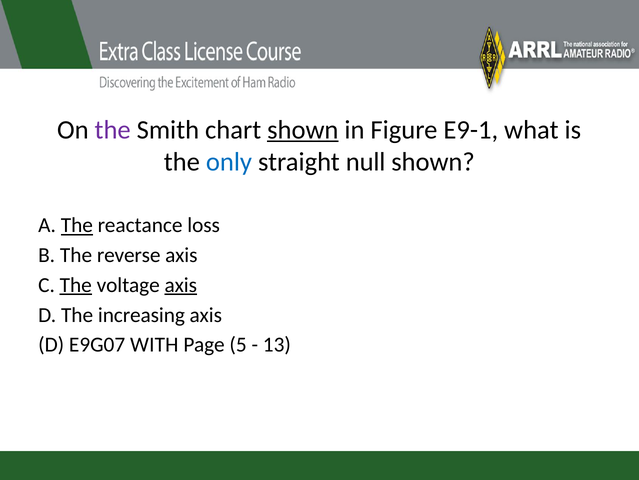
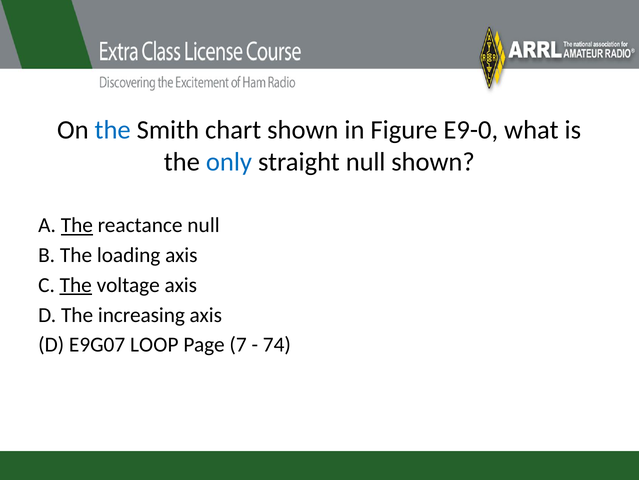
the at (113, 130) colour: purple -> blue
shown at (303, 130) underline: present -> none
E9-1: E9-1 -> E9-0
reactance loss: loss -> null
reverse: reverse -> loading
axis at (181, 285) underline: present -> none
WITH: WITH -> LOOP
5: 5 -> 7
13: 13 -> 74
